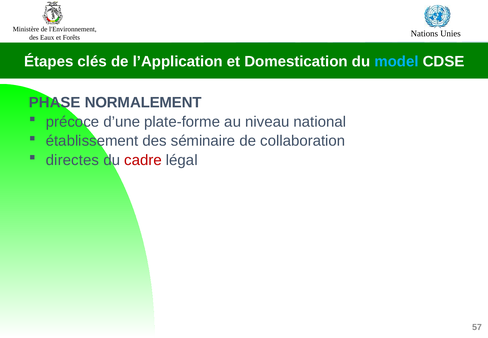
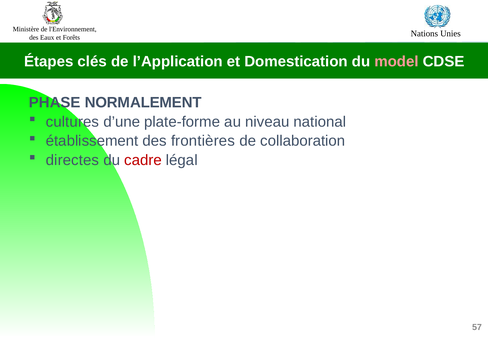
model colour: light blue -> pink
précoce: précoce -> cultures
séminaire: séminaire -> frontières
